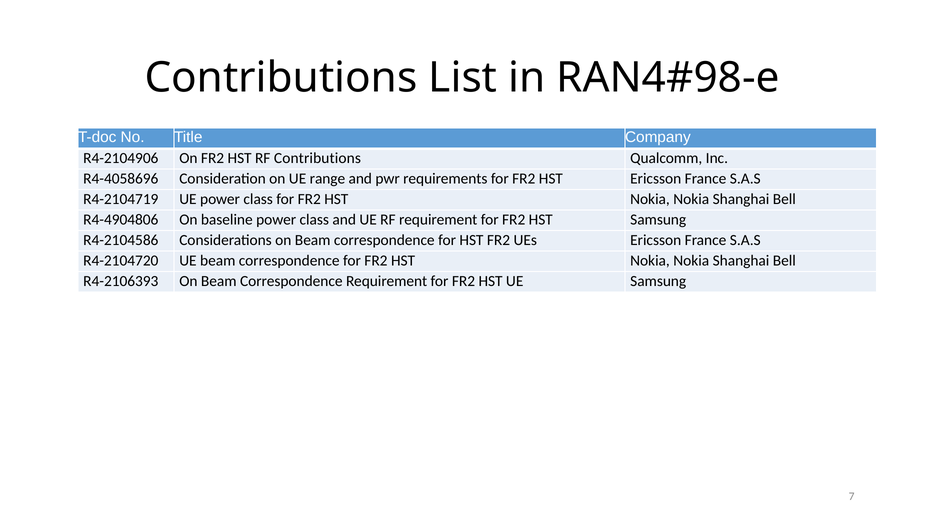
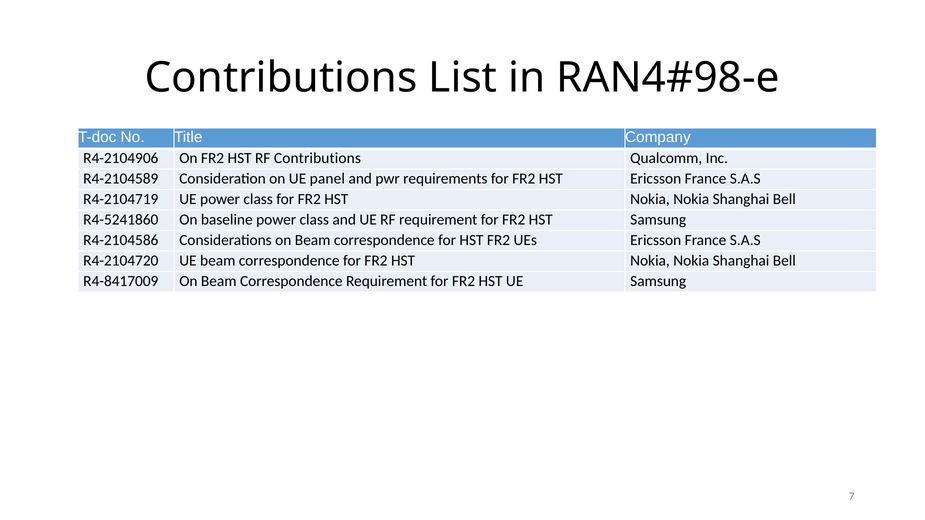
R4-4058696: R4-4058696 -> R4-2104589
range: range -> panel
R4-4904806: R4-4904806 -> R4-5241860
R4-2106393: R4-2106393 -> R4-8417009
